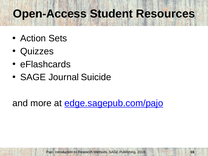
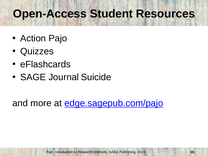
Action Sets: Sets -> Pajo
